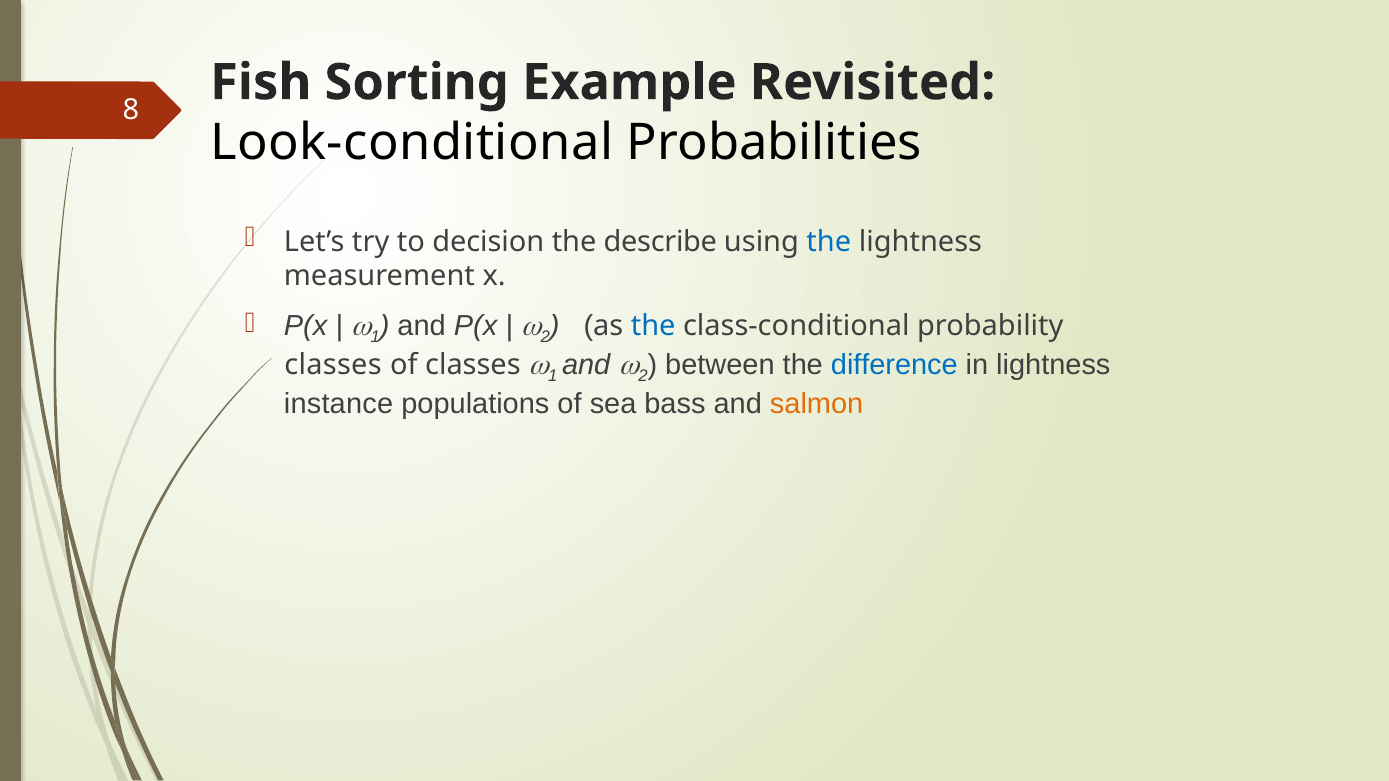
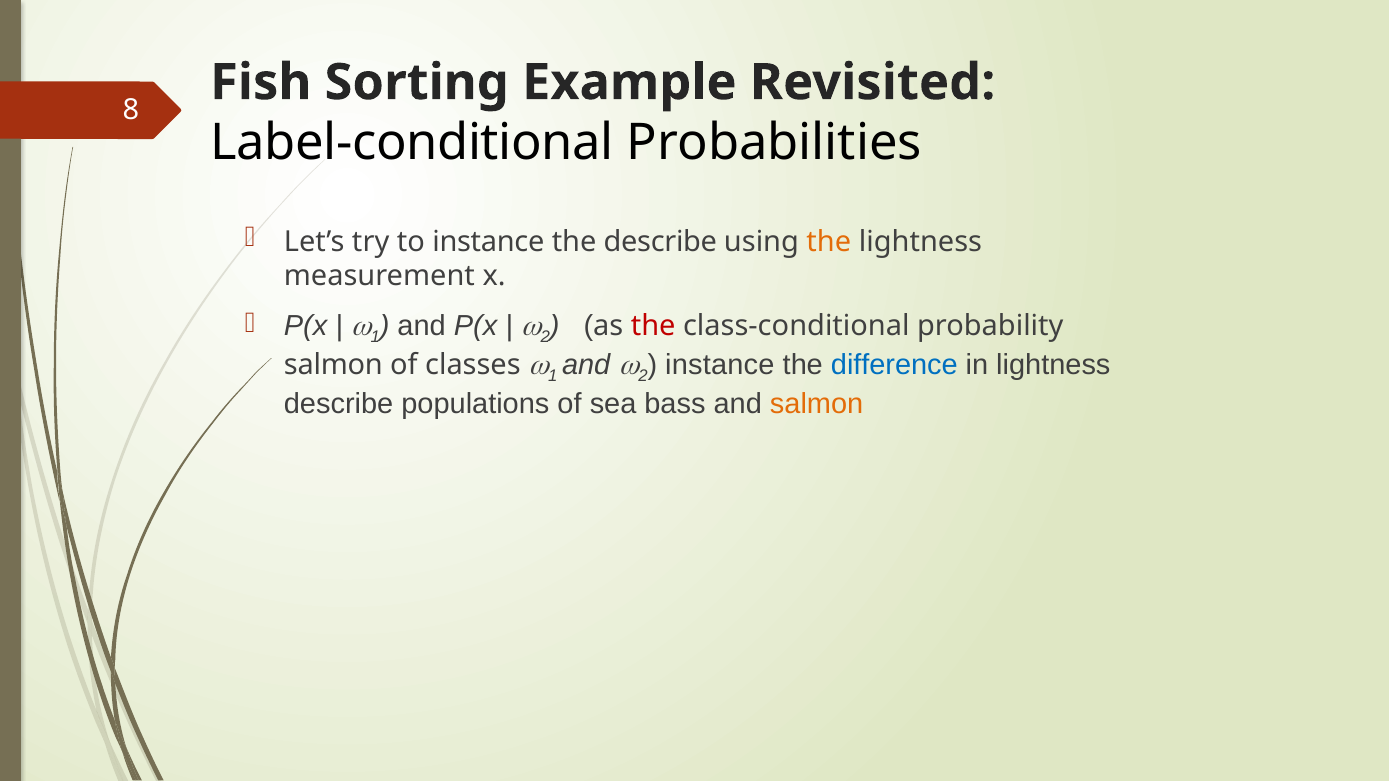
Look-conditional: Look-conditional -> Label-conditional
to decision: decision -> instance
the at (829, 242) colour: blue -> orange
the at (653, 326) colour: blue -> red
classes at (333, 365): classes -> salmon
between at (720, 365): between -> instance
instance at (339, 405): instance -> describe
